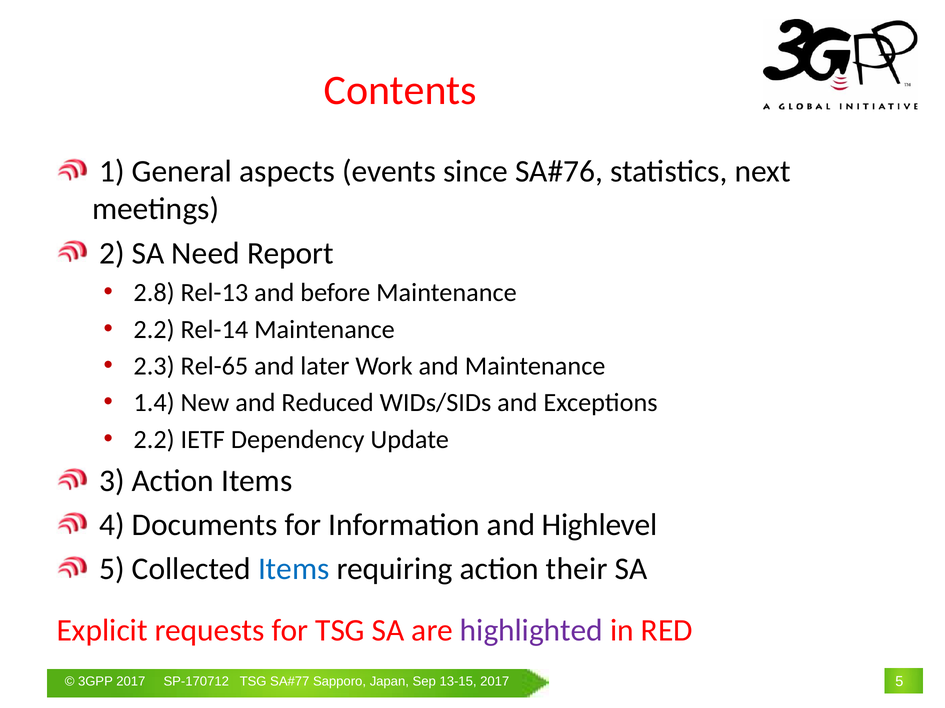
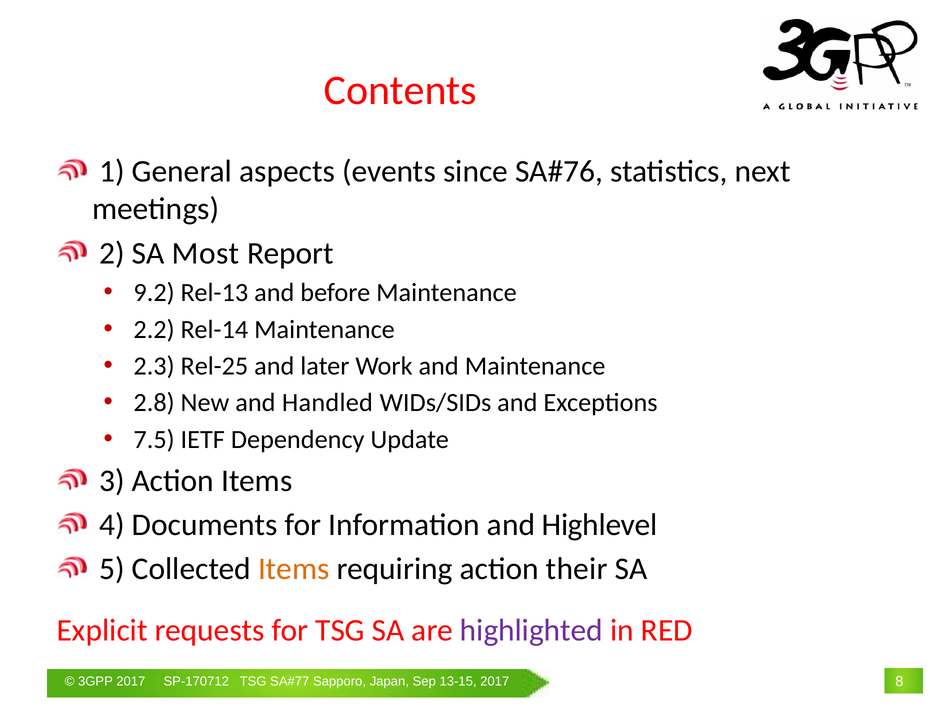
Need: Need -> Most
2.8: 2.8 -> 9.2
Rel-65: Rel-65 -> Rel-25
1.4: 1.4 -> 2.8
Reduced: Reduced -> Handled
2.2 at (154, 440): 2.2 -> 7.5
Items at (294, 569) colour: blue -> orange
5 at (899, 682): 5 -> 8
